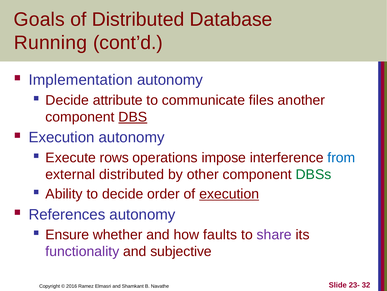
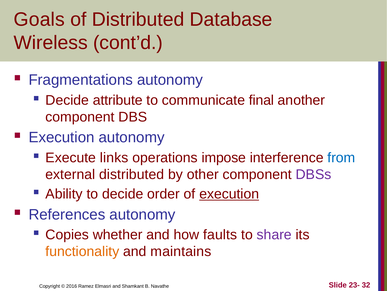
Running: Running -> Wireless
Implementation: Implementation -> Fragmentations
files: files -> final
DBS underline: present -> none
rows: rows -> links
DBSs colour: green -> purple
Ensure: Ensure -> Copies
functionality colour: purple -> orange
subjective: subjective -> maintains
